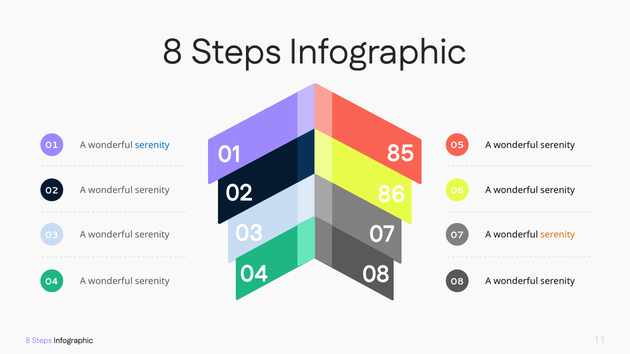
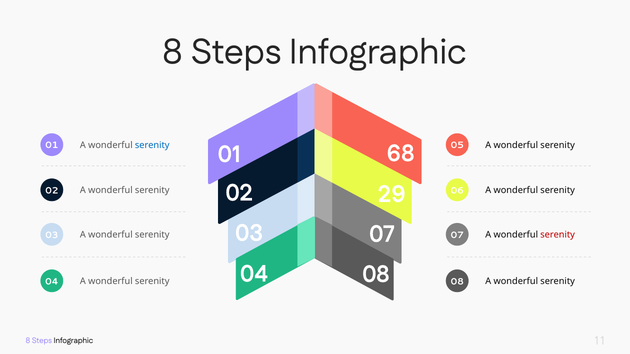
85: 85 -> 68
86: 86 -> 29
serenity at (558, 235) colour: orange -> red
